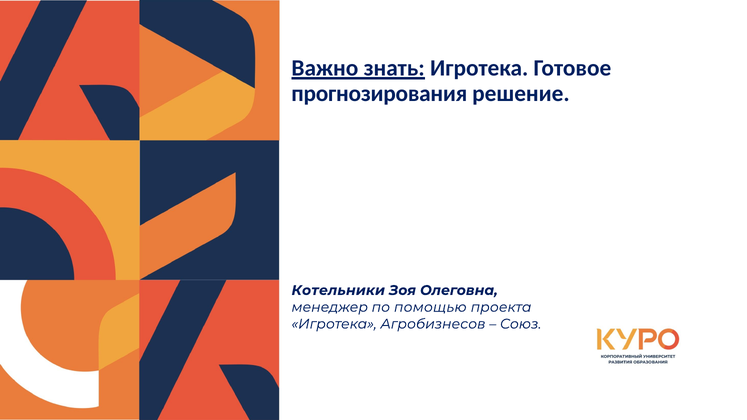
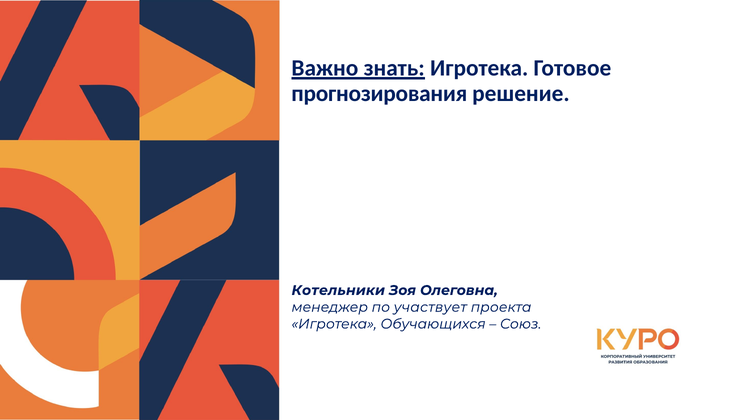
помощью: помощью -> участвует
Агробизнесов: Агробизнесов -> Обучающихся
